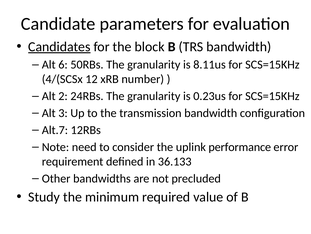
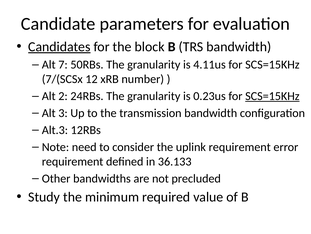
6: 6 -> 7
8.11us: 8.11us -> 4.11us
4/(SCSx: 4/(SCSx -> 7/(SCSx
SCS=15KHz at (272, 96) underline: none -> present
Alt.7: Alt.7 -> Alt.3
uplink performance: performance -> requirement
